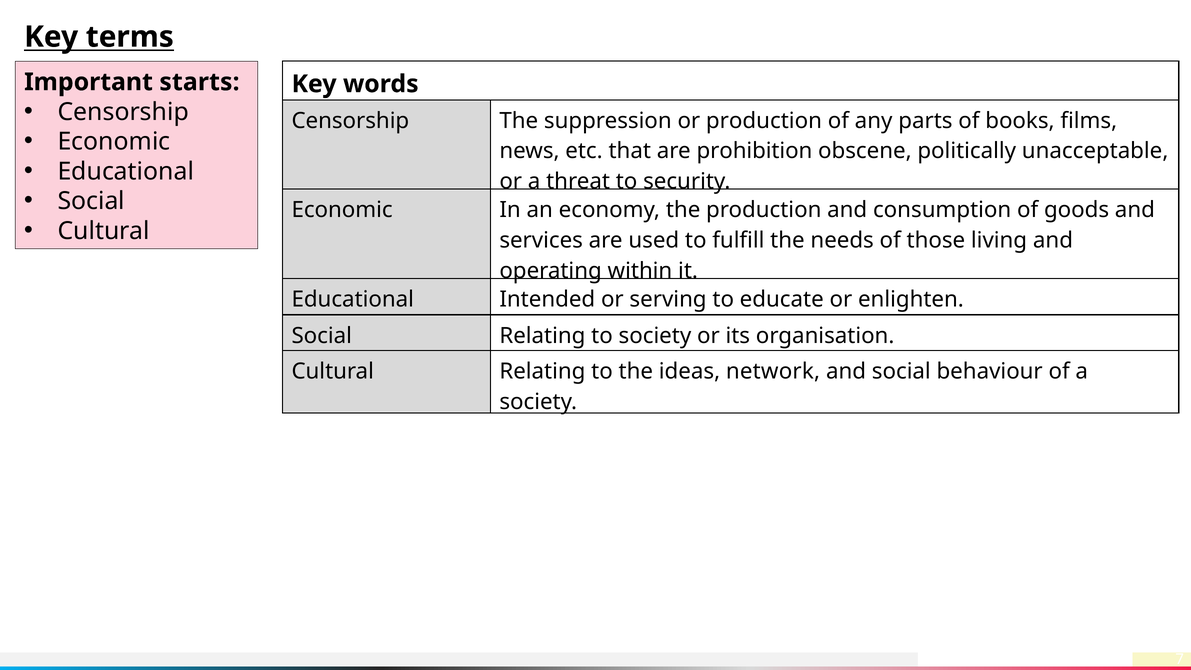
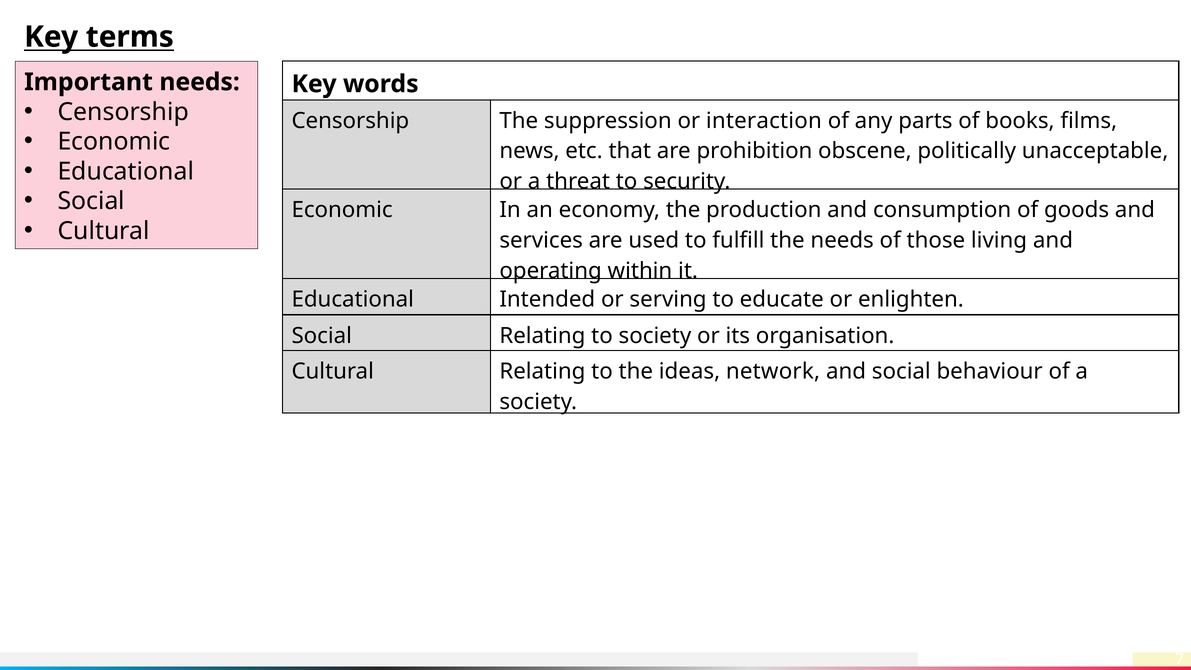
Important starts: starts -> needs
or production: production -> interaction
